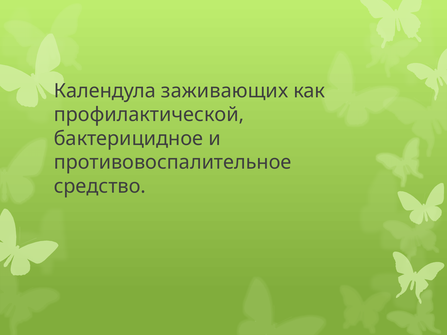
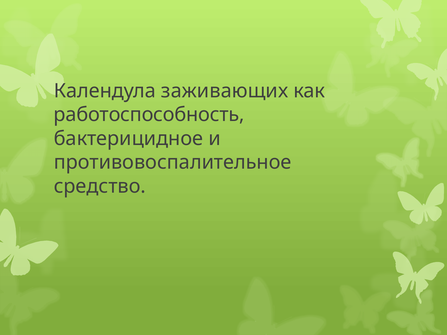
профилактической: профилактической -> работоспособность
